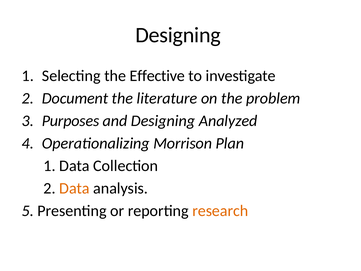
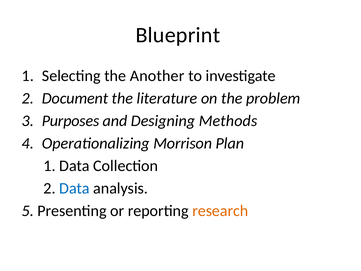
Designing at (178, 35): Designing -> Blueprint
Effective: Effective -> Another
Analyzed: Analyzed -> Methods
Data at (74, 188) colour: orange -> blue
